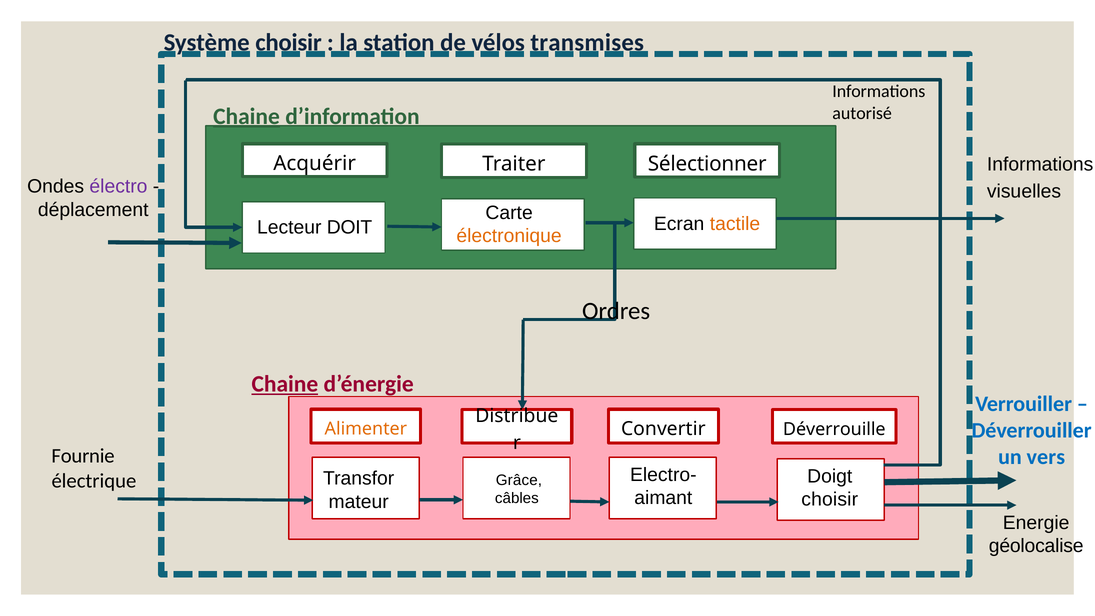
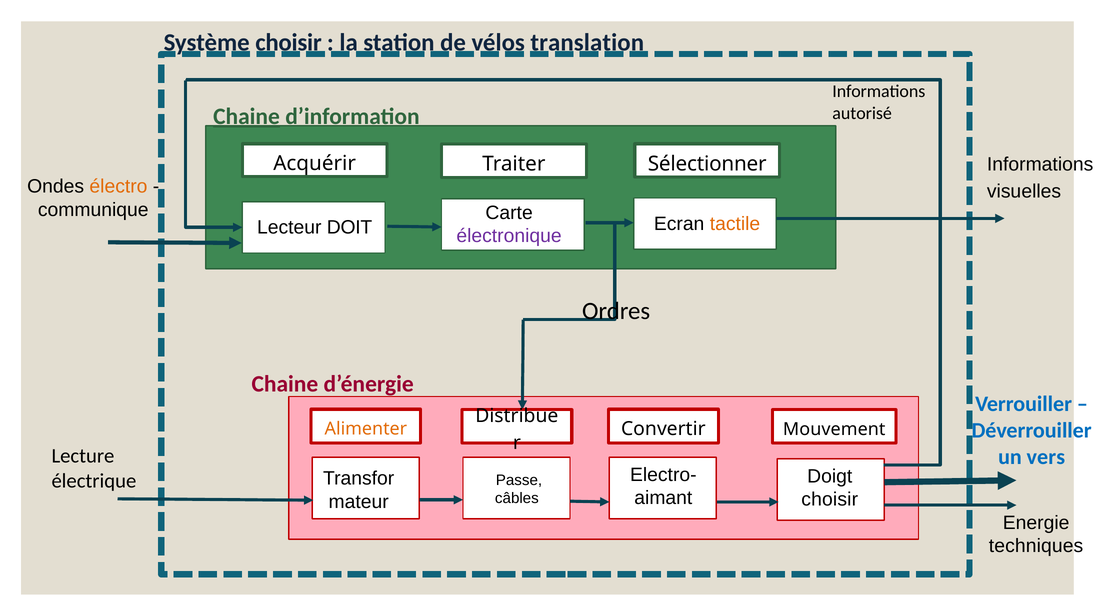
transmises: transmises -> translation
électro colour: purple -> orange
déplacement: déplacement -> communique
électronique colour: orange -> purple
Chaine at (285, 384) underline: present -> none
Déverrouille: Déverrouille -> Mouvement
Fournie: Fournie -> Lecture
Grâce: Grâce -> Passe
géolocalise: géolocalise -> techniques
